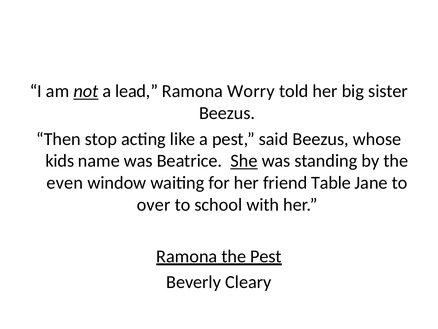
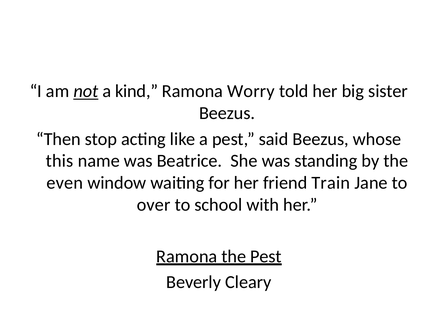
lead: lead -> kind
kids: kids -> this
She underline: present -> none
Table: Table -> Train
